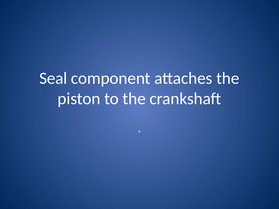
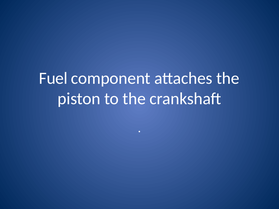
Seal: Seal -> Fuel
